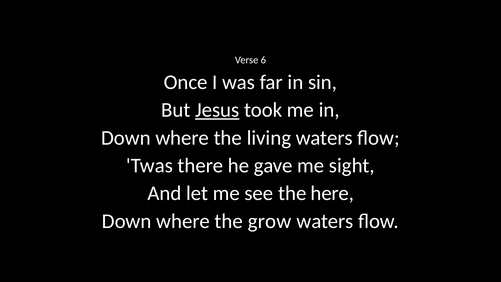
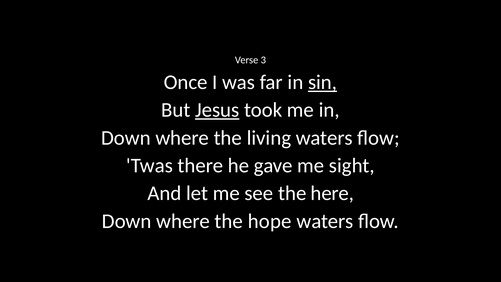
6: 6 -> 3
sin underline: none -> present
grow: grow -> hope
